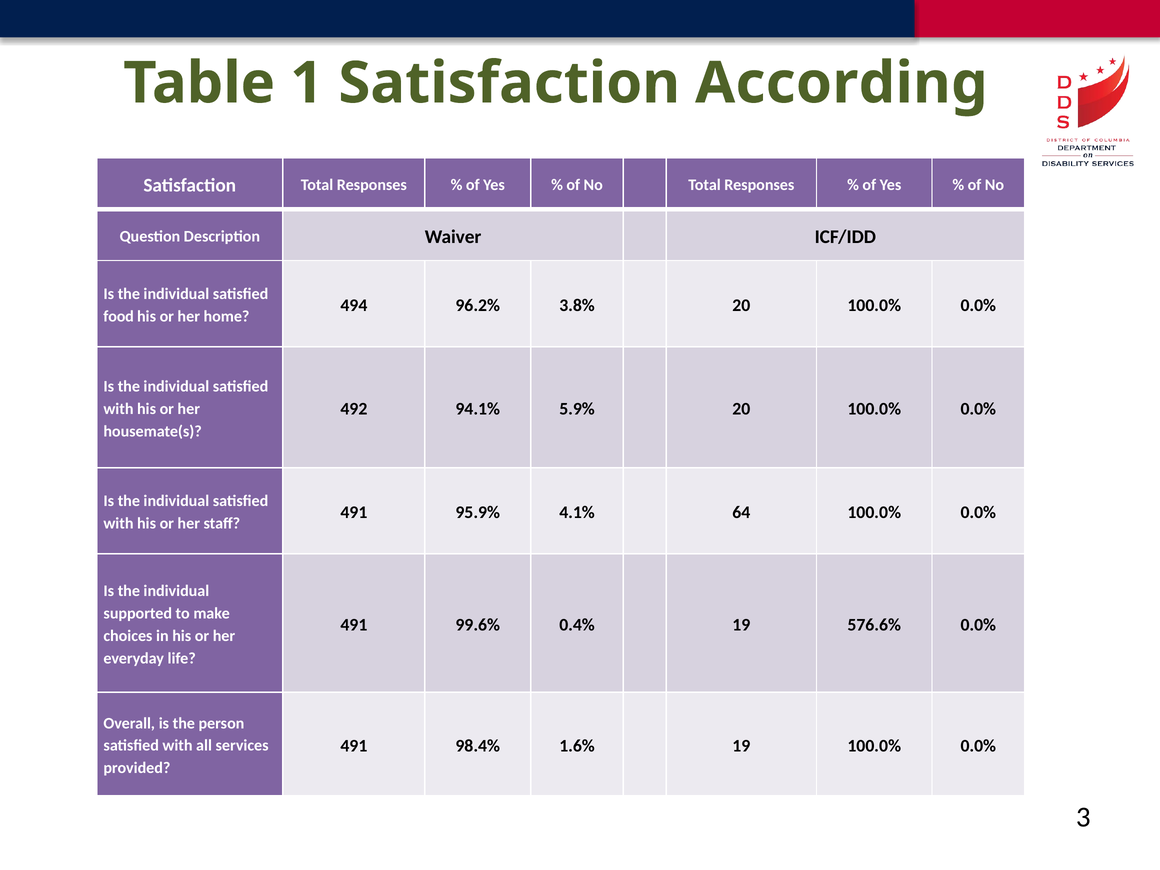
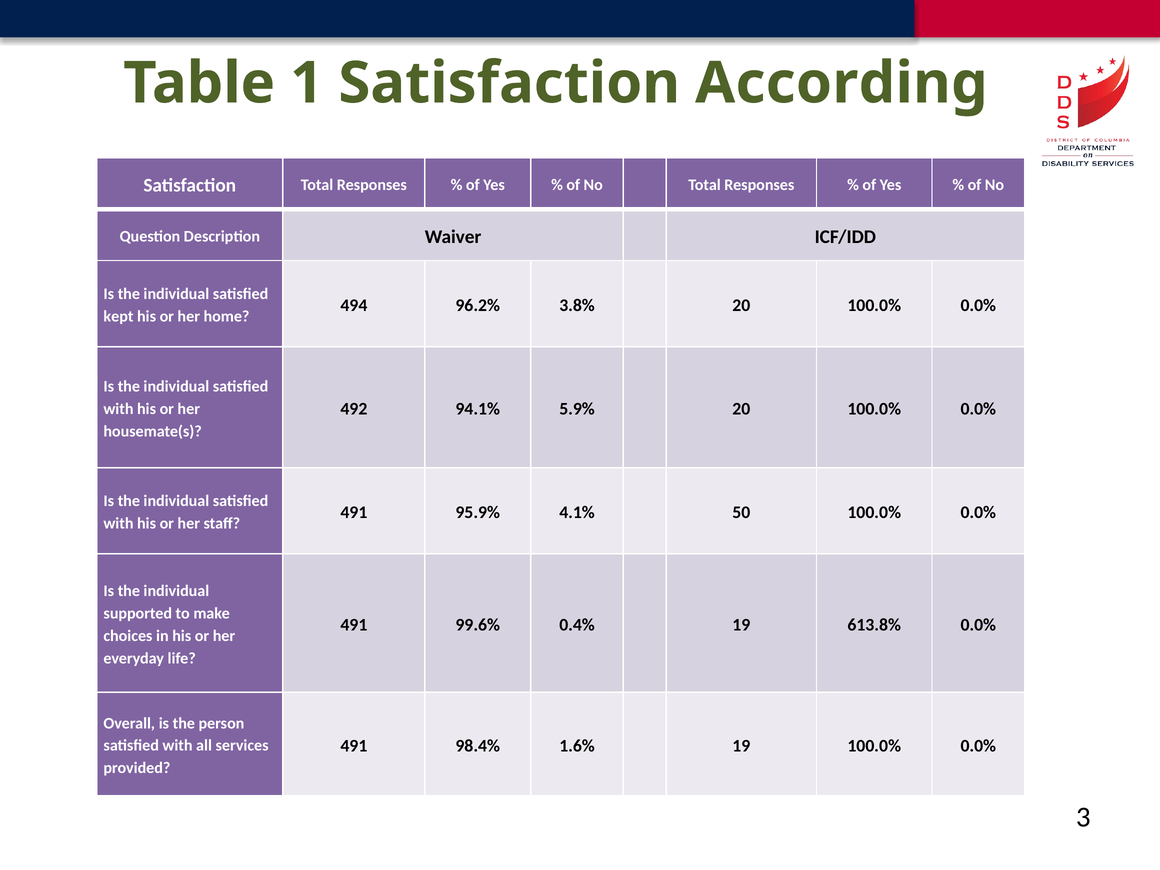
food: food -> kept
64: 64 -> 50
576.6%: 576.6% -> 613.8%
